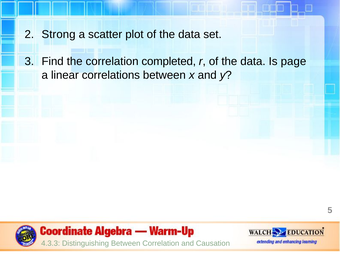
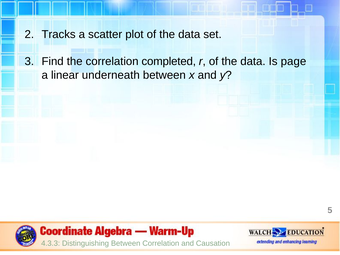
Strong: Strong -> Tracks
correlations: correlations -> underneath
